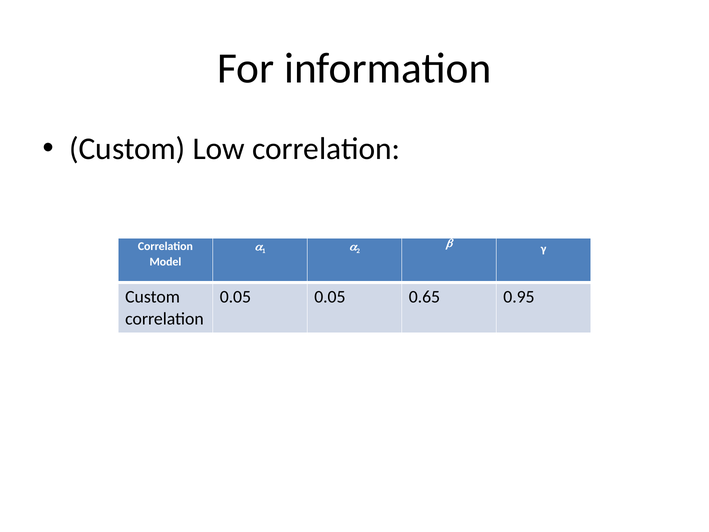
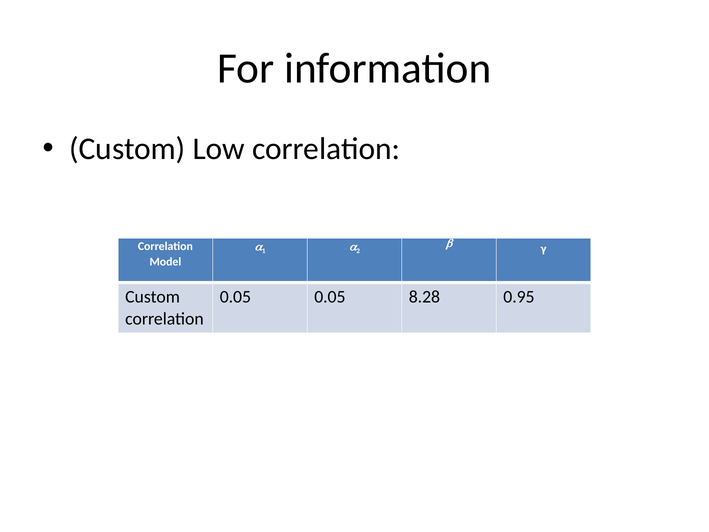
0.65: 0.65 -> 8.28
